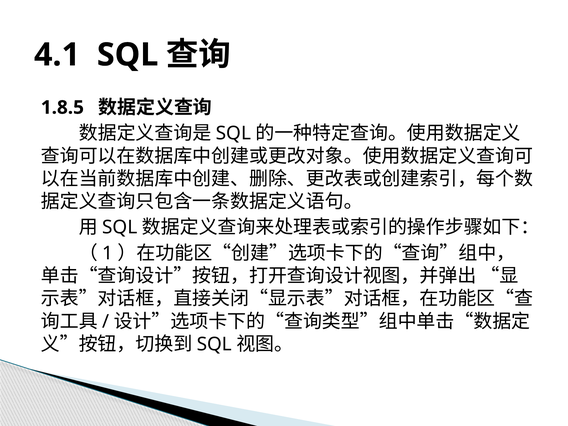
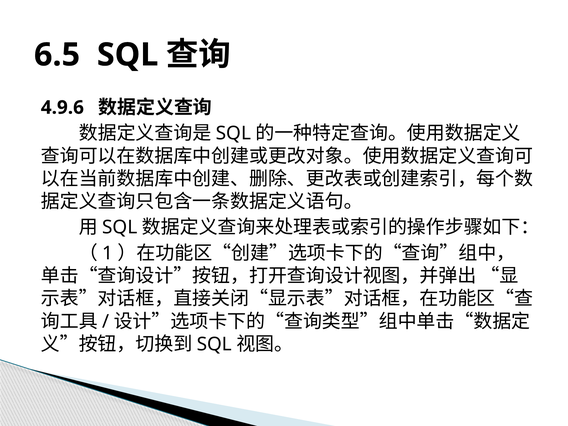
4.1: 4.1 -> 6.5
1.8.5: 1.8.5 -> 4.9.6
